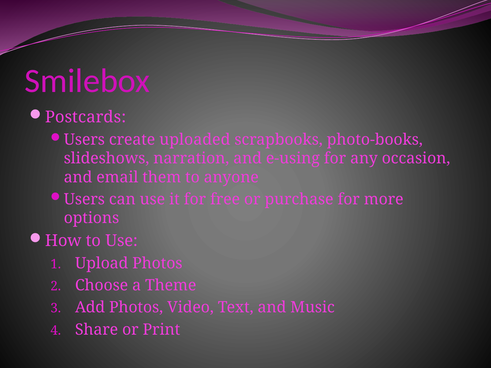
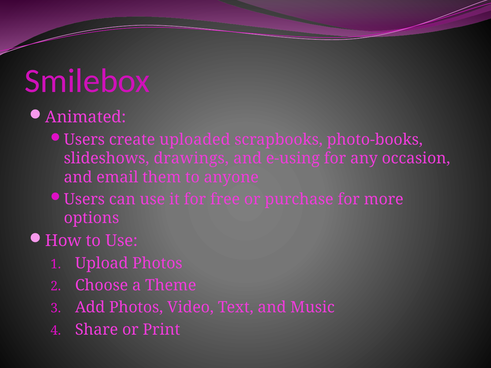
Postcards: Postcards -> Animated
narration: narration -> drawings
